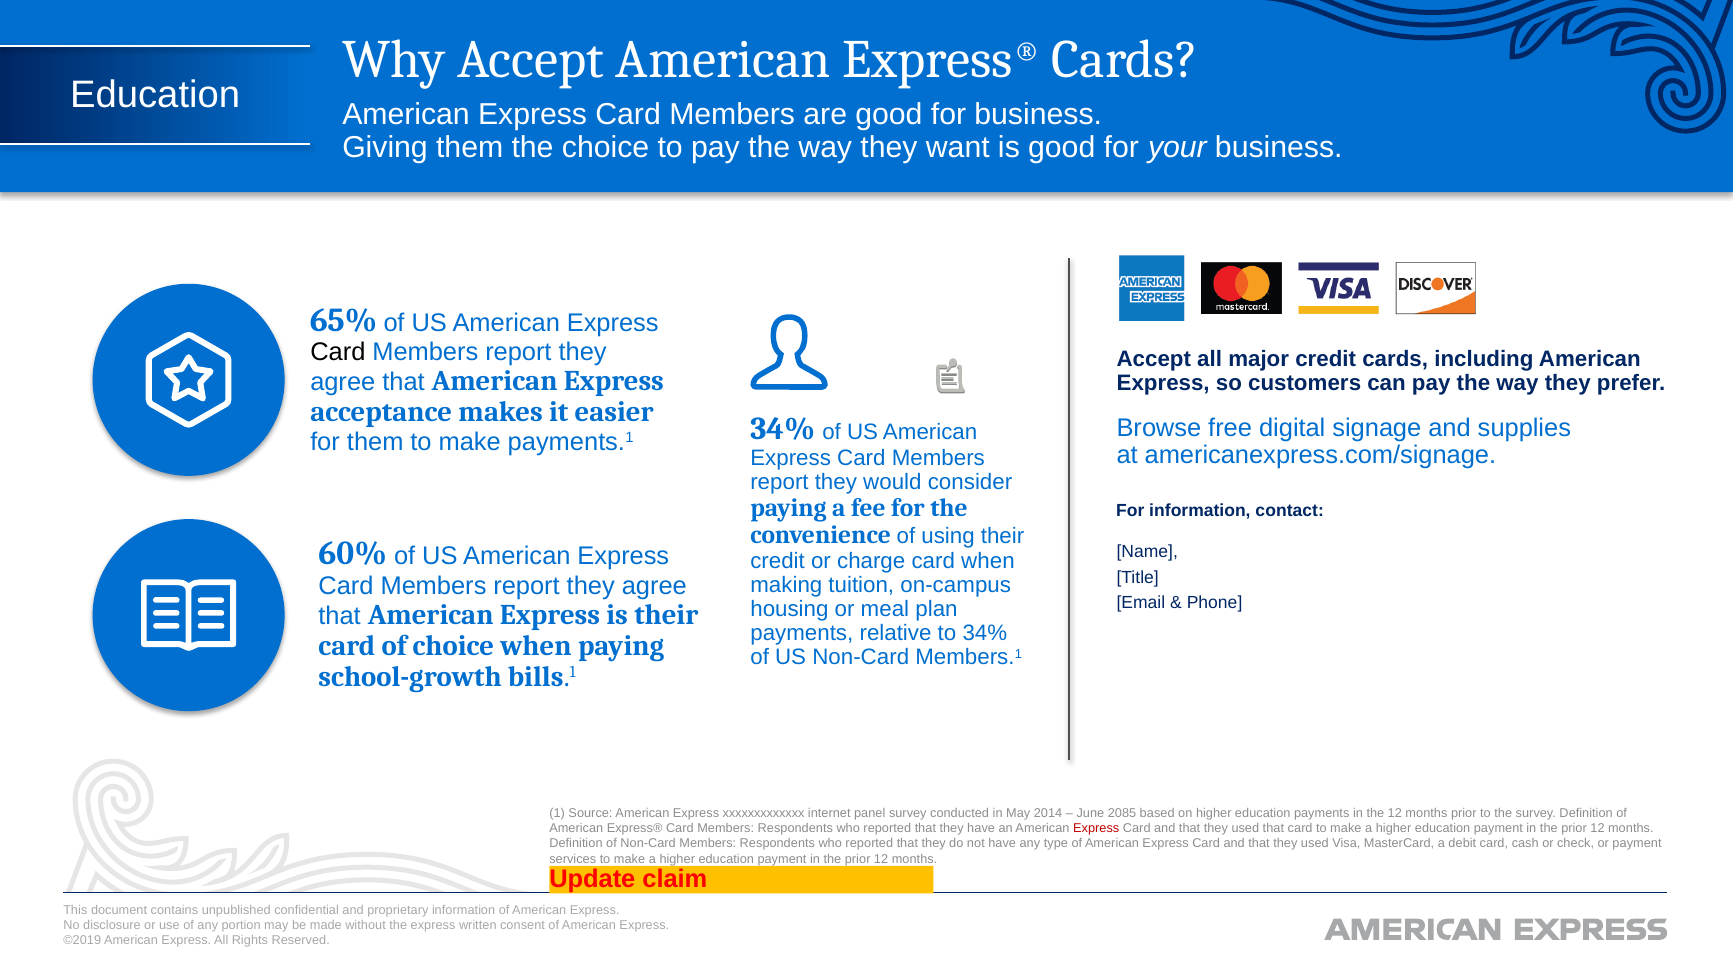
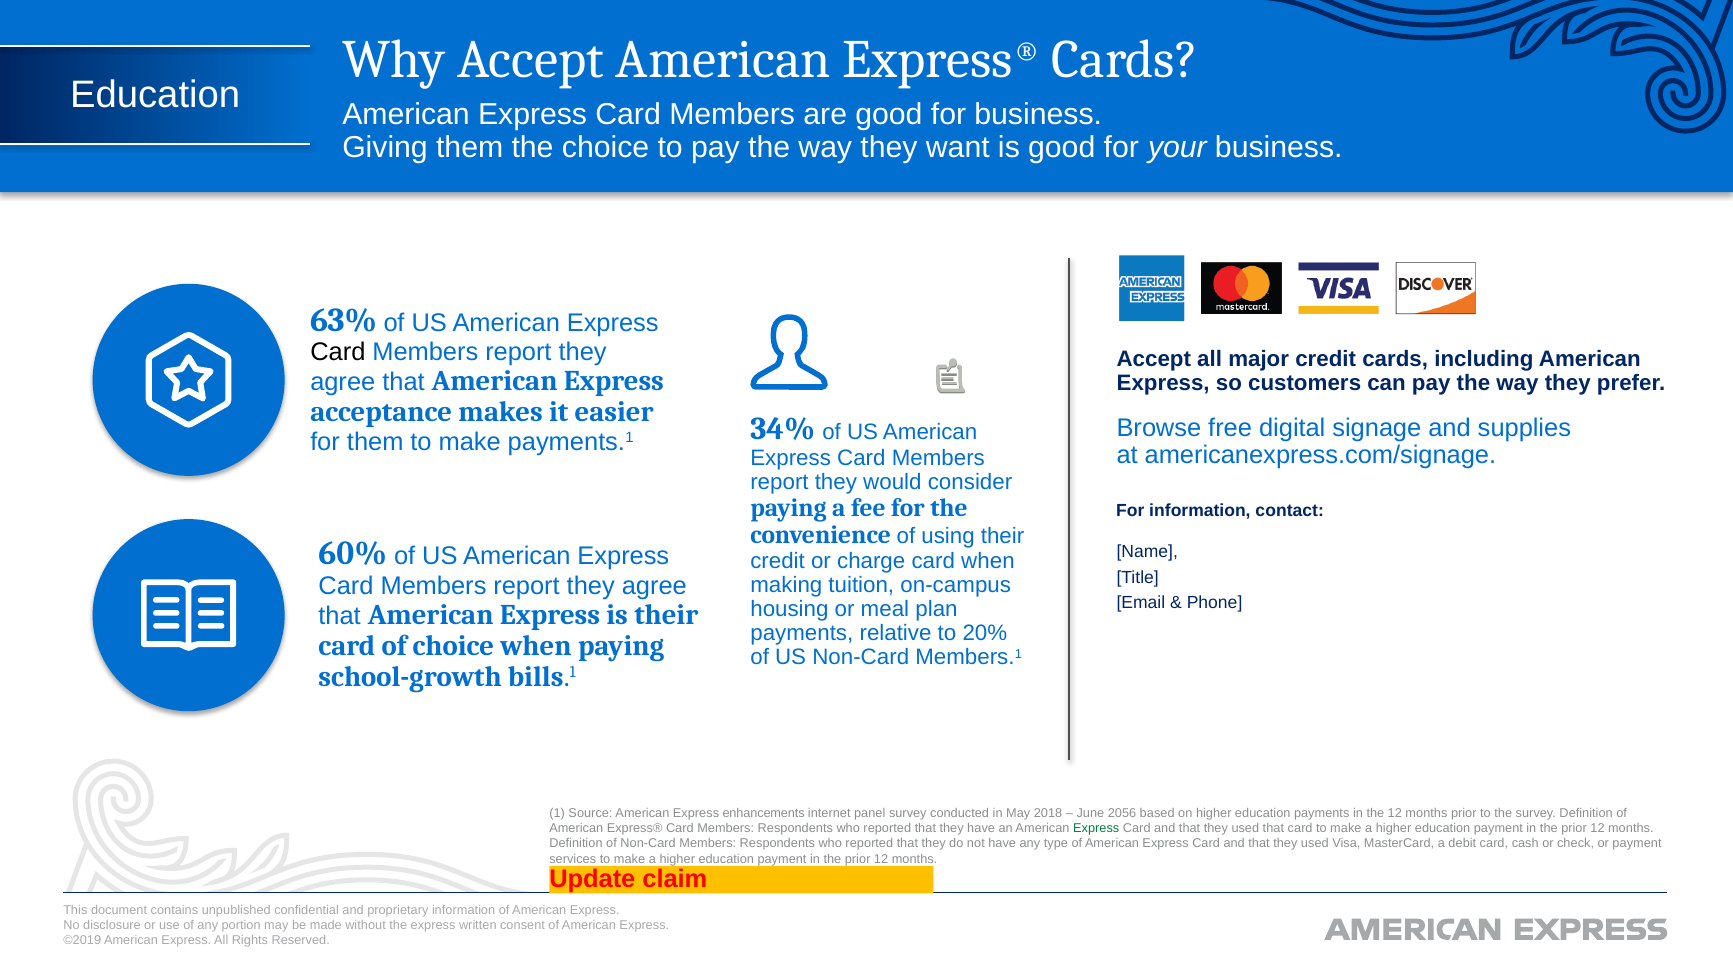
65%: 65% -> 63%
to 34%: 34% -> 20%
xxxxxxxxxxxxx: xxxxxxxxxxxxx -> enhancements
2014: 2014 -> 2018
2085: 2085 -> 2056
Express at (1096, 828) colour: red -> green
